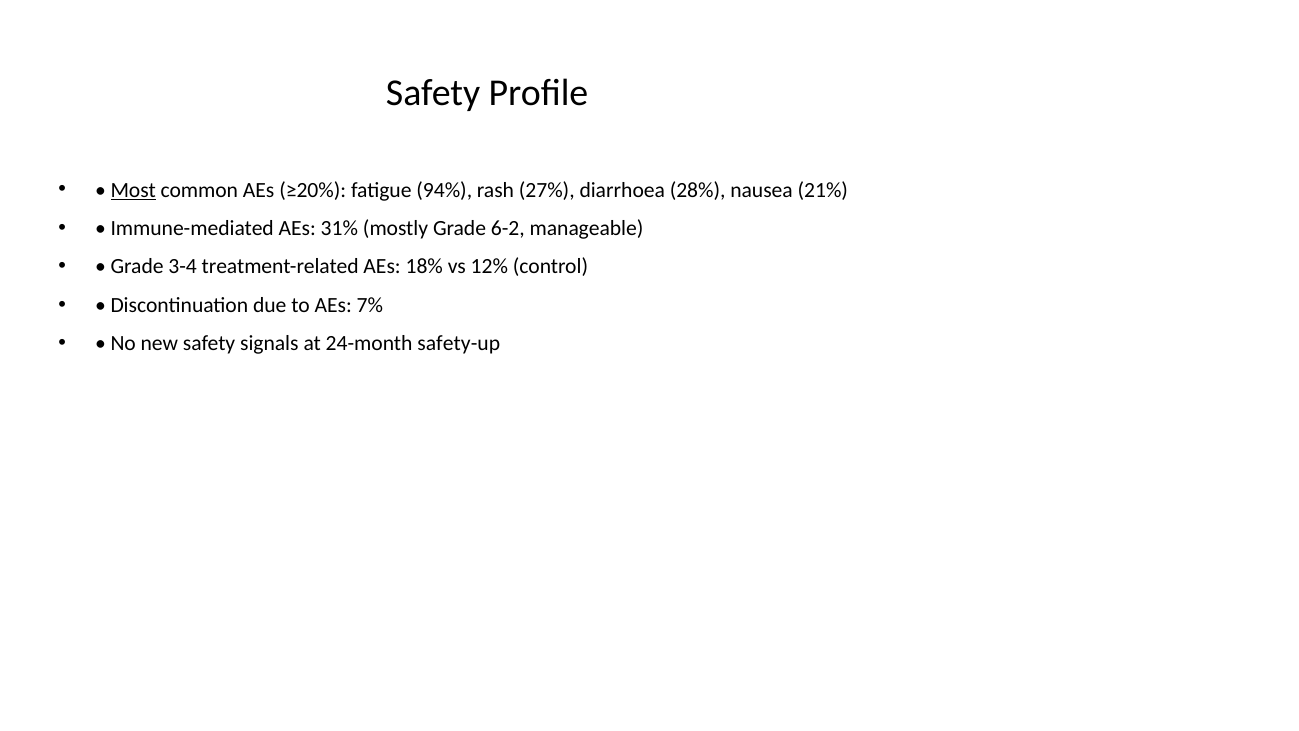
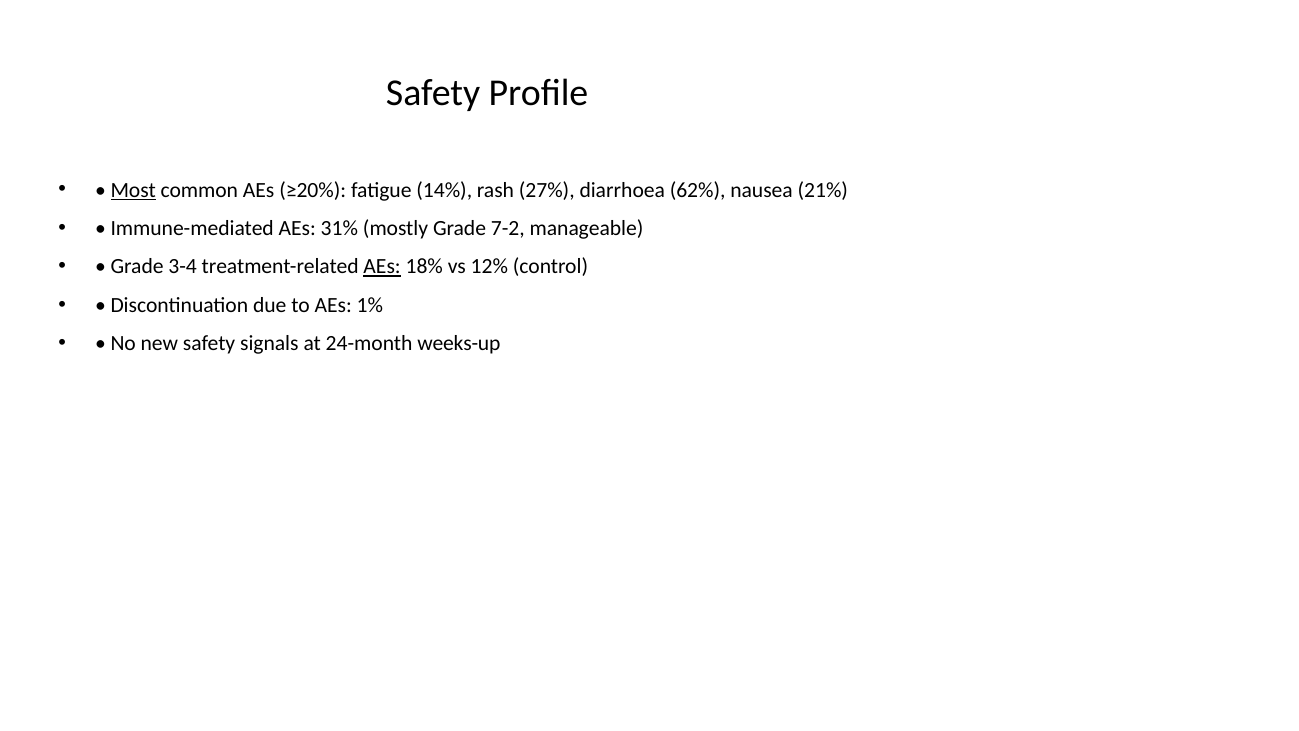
94%: 94% -> 14%
28%: 28% -> 62%
6-2: 6-2 -> 7-2
AEs at (382, 267) underline: none -> present
7%: 7% -> 1%
safety-up: safety-up -> weeks-up
